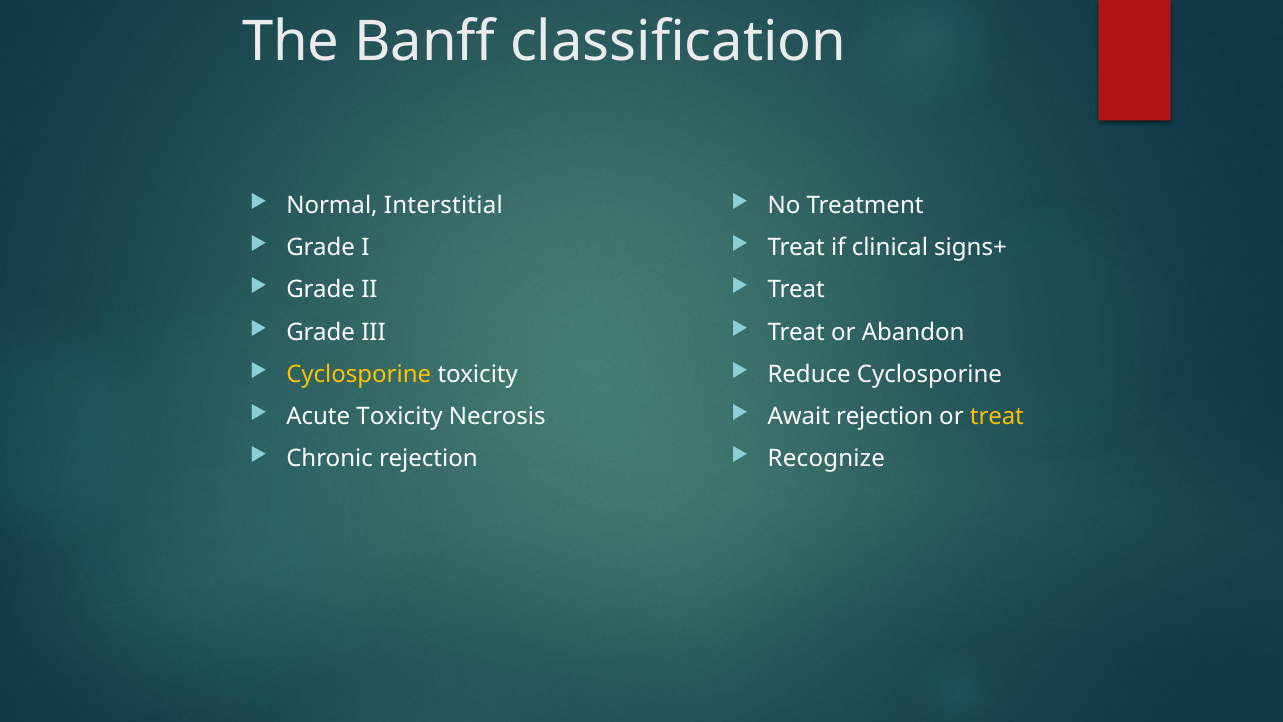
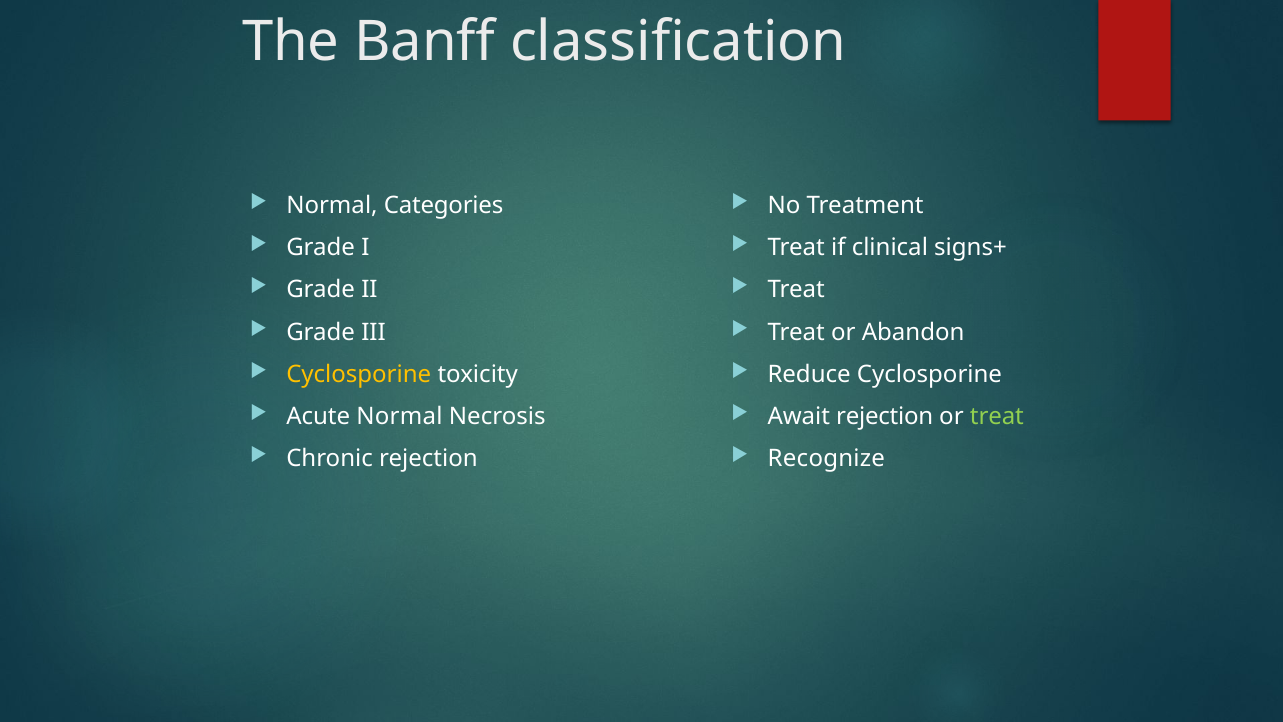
Interstitial: Interstitial -> Categories
Acute Toxicity: Toxicity -> Normal
treat at (997, 417) colour: yellow -> light green
